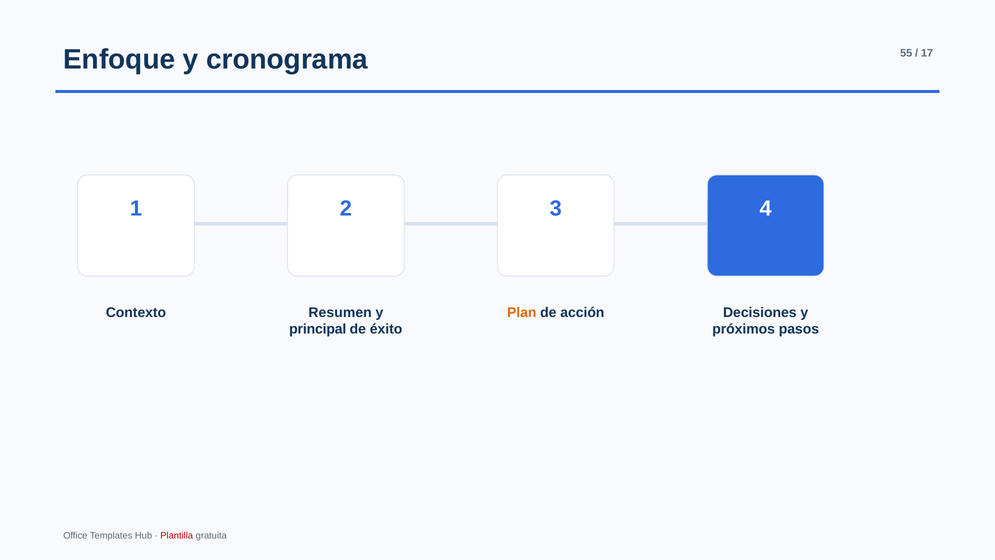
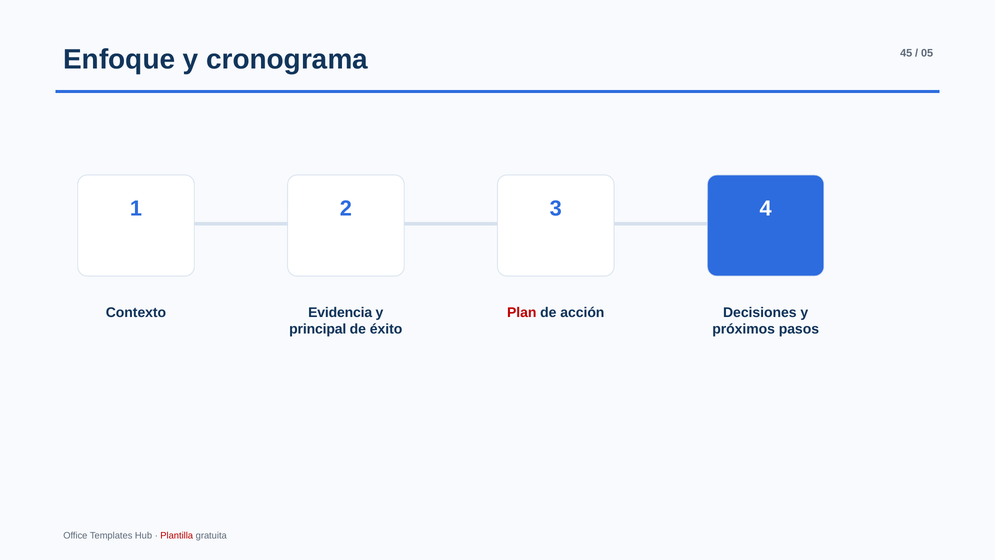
55: 55 -> 45
17: 17 -> 05
Resumen: Resumen -> Evidencia
Plan colour: orange -> red
